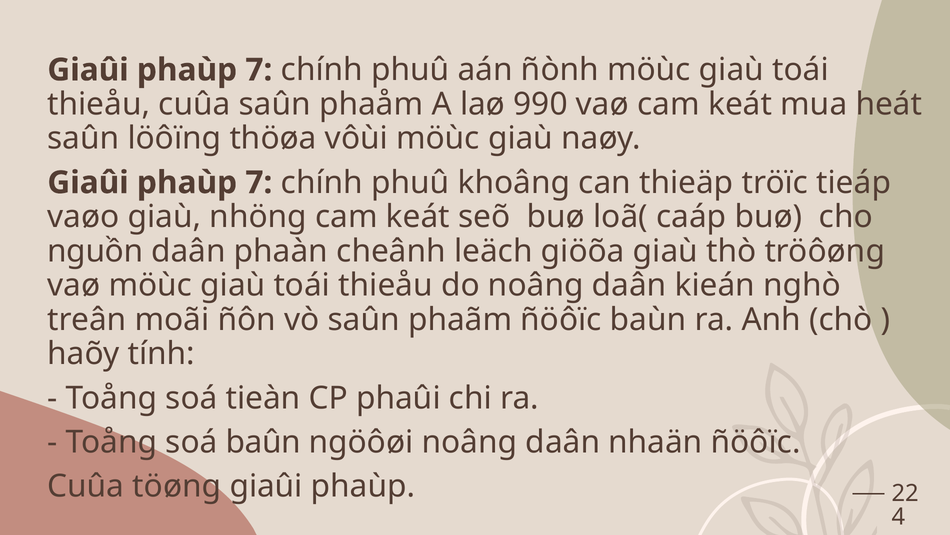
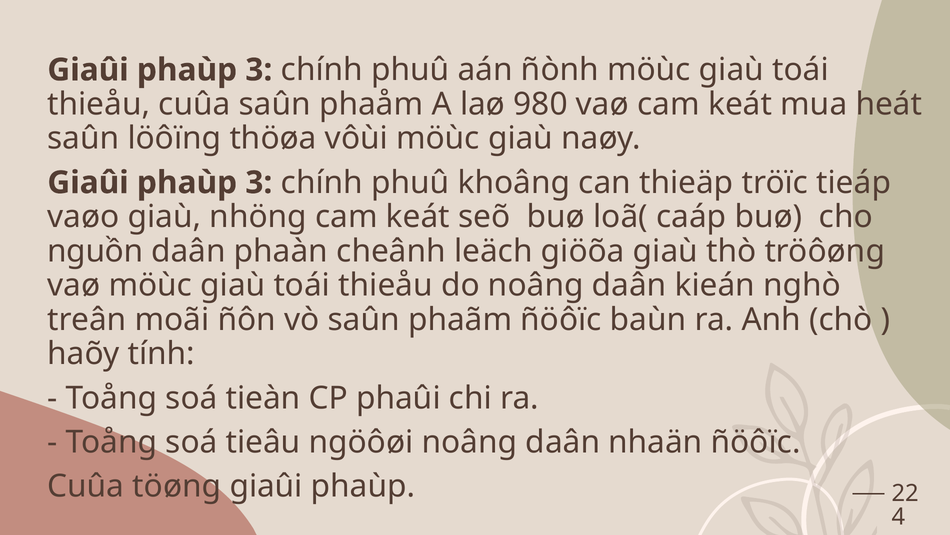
7 at (259, 70): 7 -> 3
990: 990 -> 980
7 at (259, 182): 7 -> 3
baûn: baûn -> tieâu
